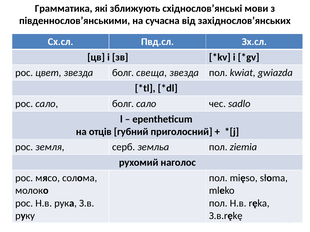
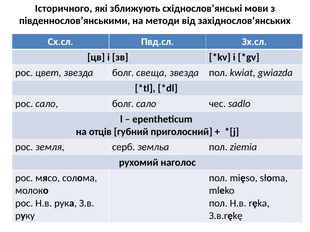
Грамматика: Грамматика -> Історичного
сучасна: сучасна -> методи
